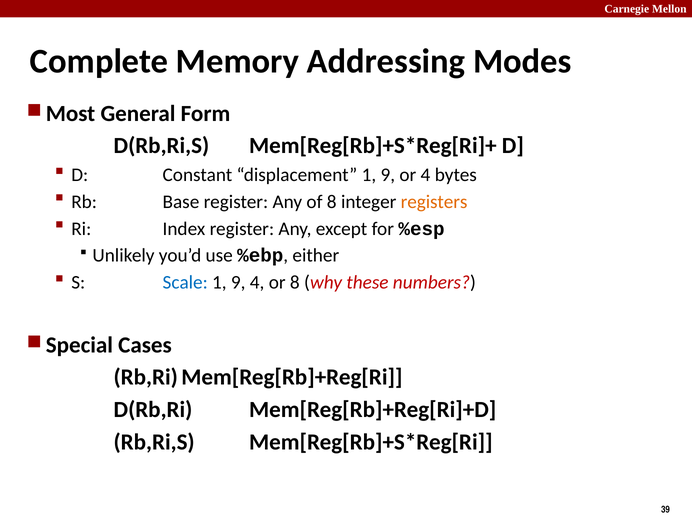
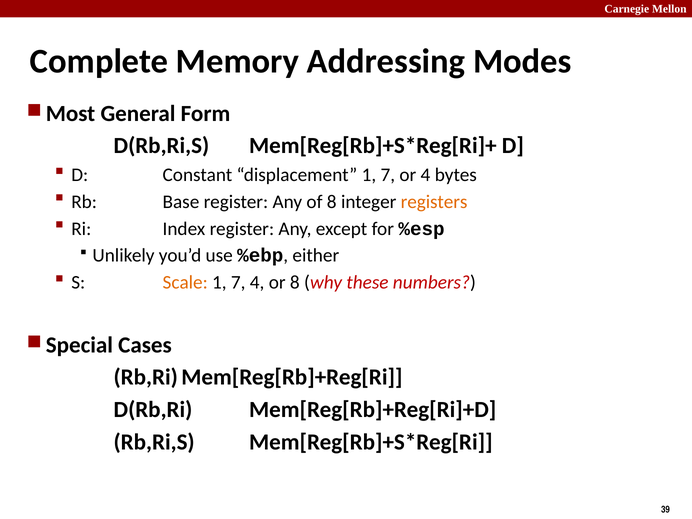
displacement 1 9: 9 -> 7
Scale colour: blue -> orange
9 at (238, 282): 9 -> 7
